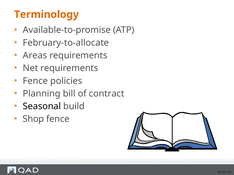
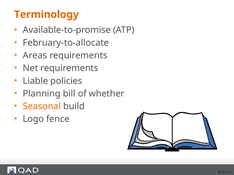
Fence at (35, 81): Fence -> Liable
contract: contract -> whether
Seasonal colour: black -> orange
Shop: Shop -> Logo
